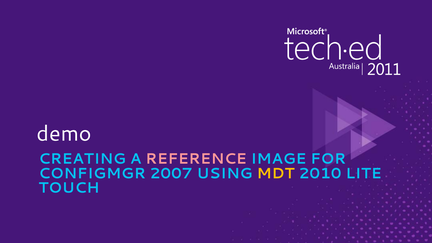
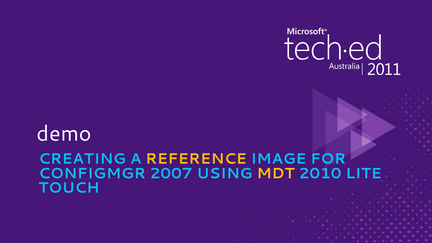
REFERENCE colour: pink -> yellow
